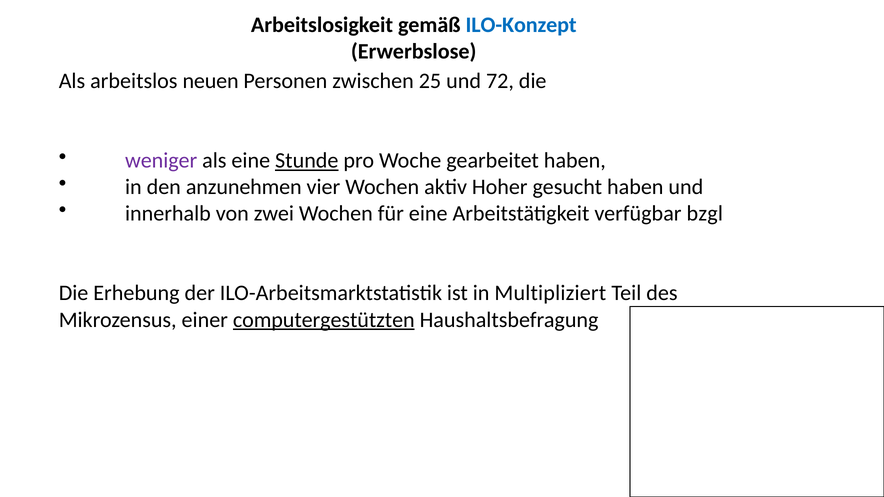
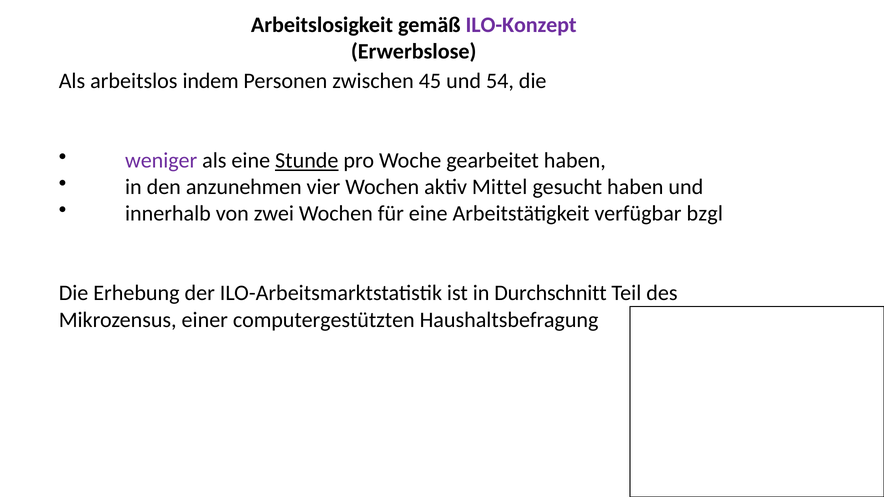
ILO-Konzept colour: blue -> purple
neuen: neuen -> indem
25: 25 -> 45
72: 72 -> 54
Hoher: Hoher -> Mittel
Multipliziert: Multipliziert -> Durchschnitt
computergestützten underline: present -> none
